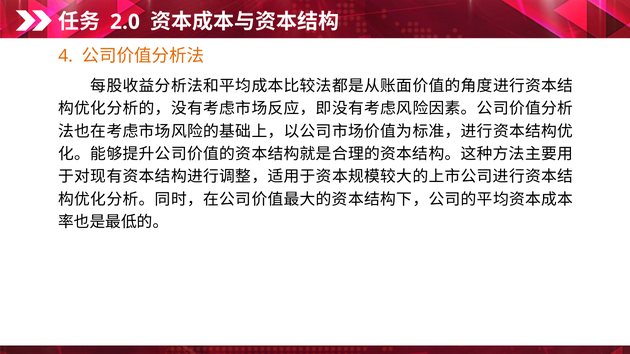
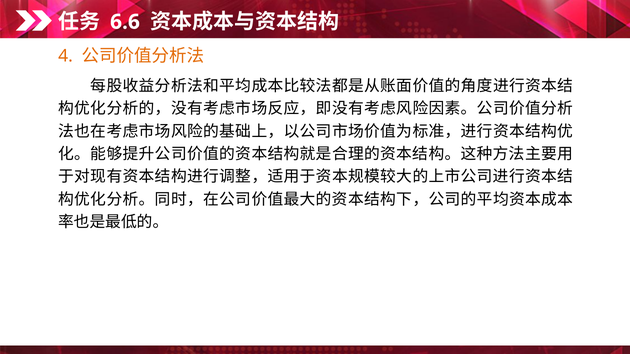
2.0: 2.0 -> 6.6
